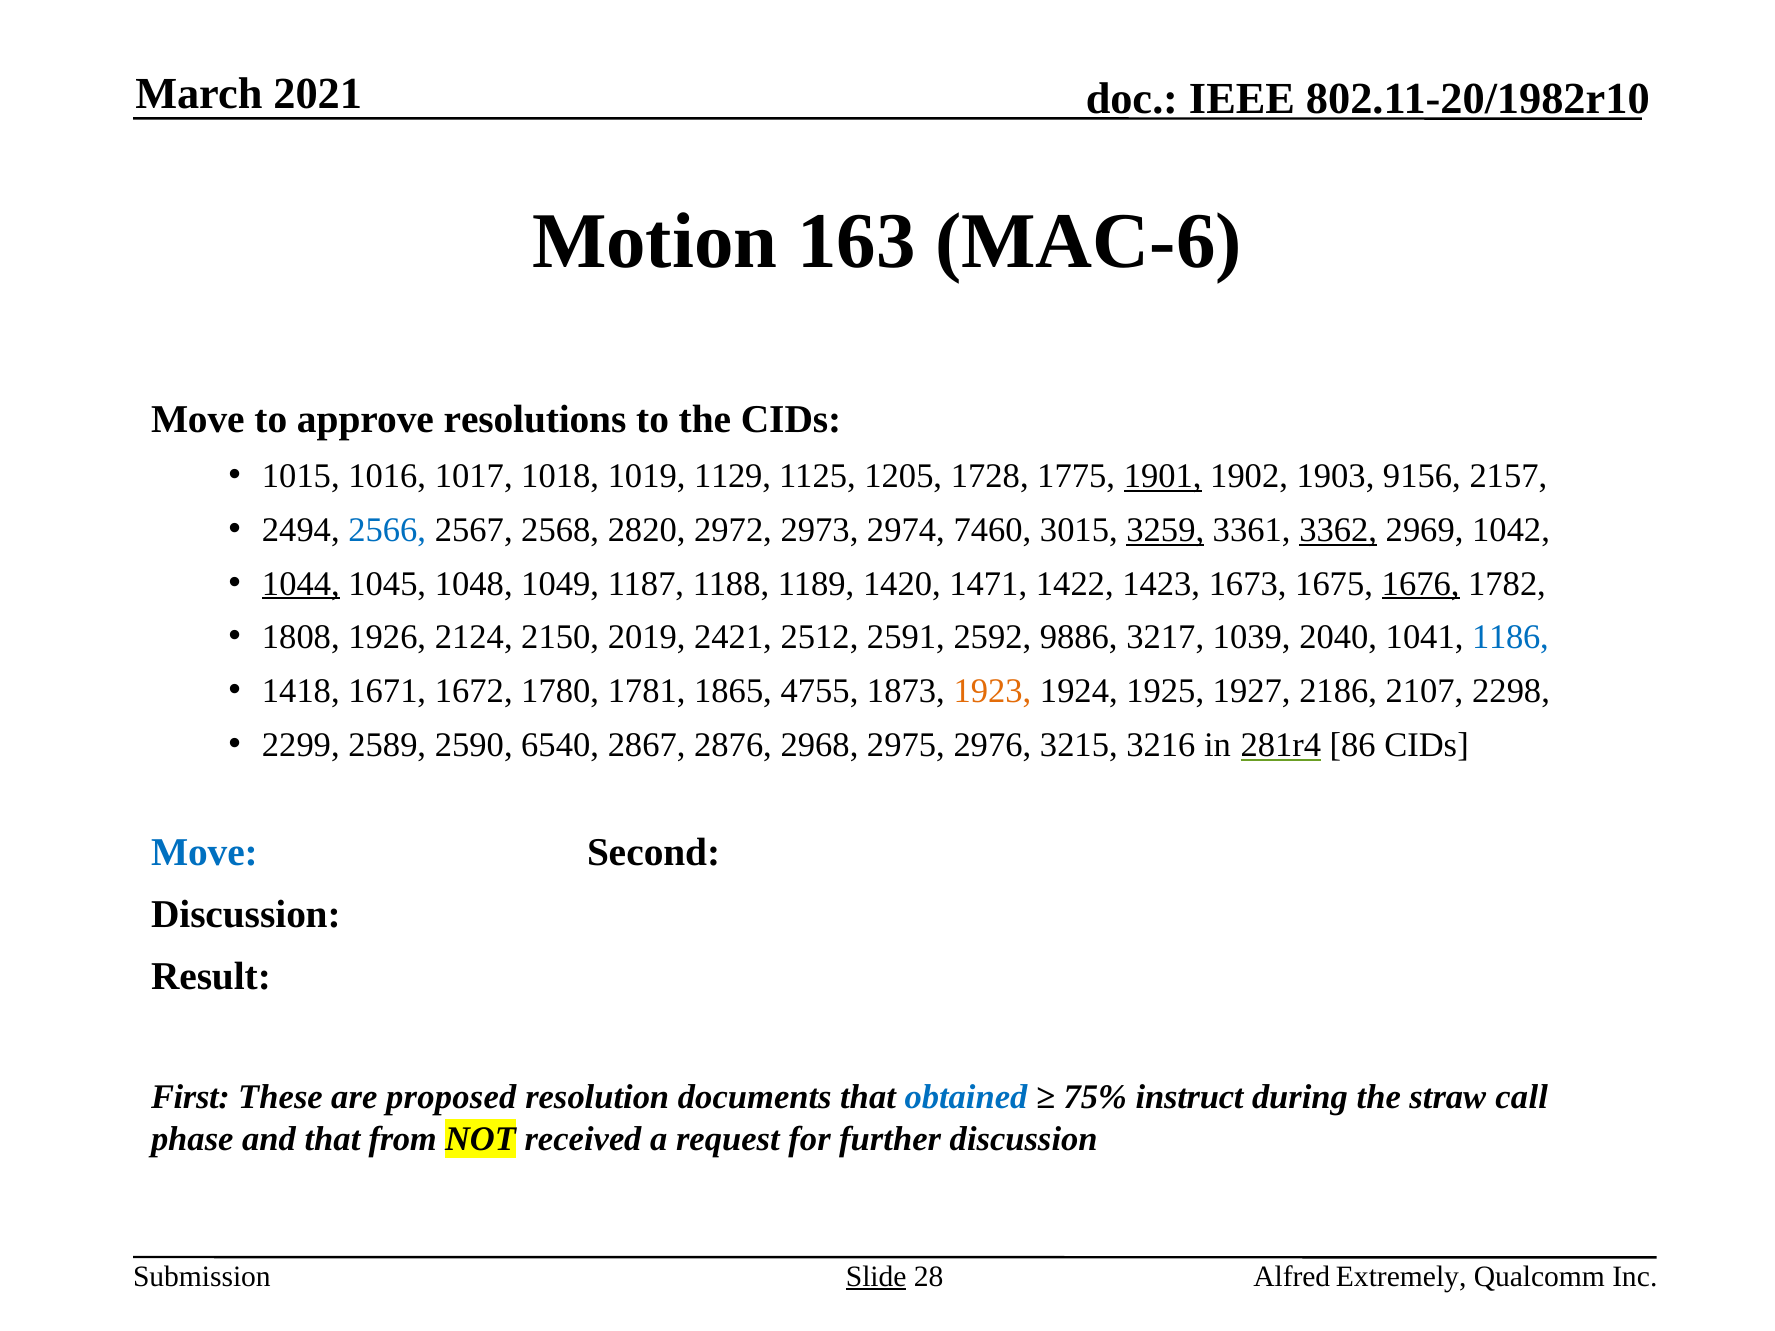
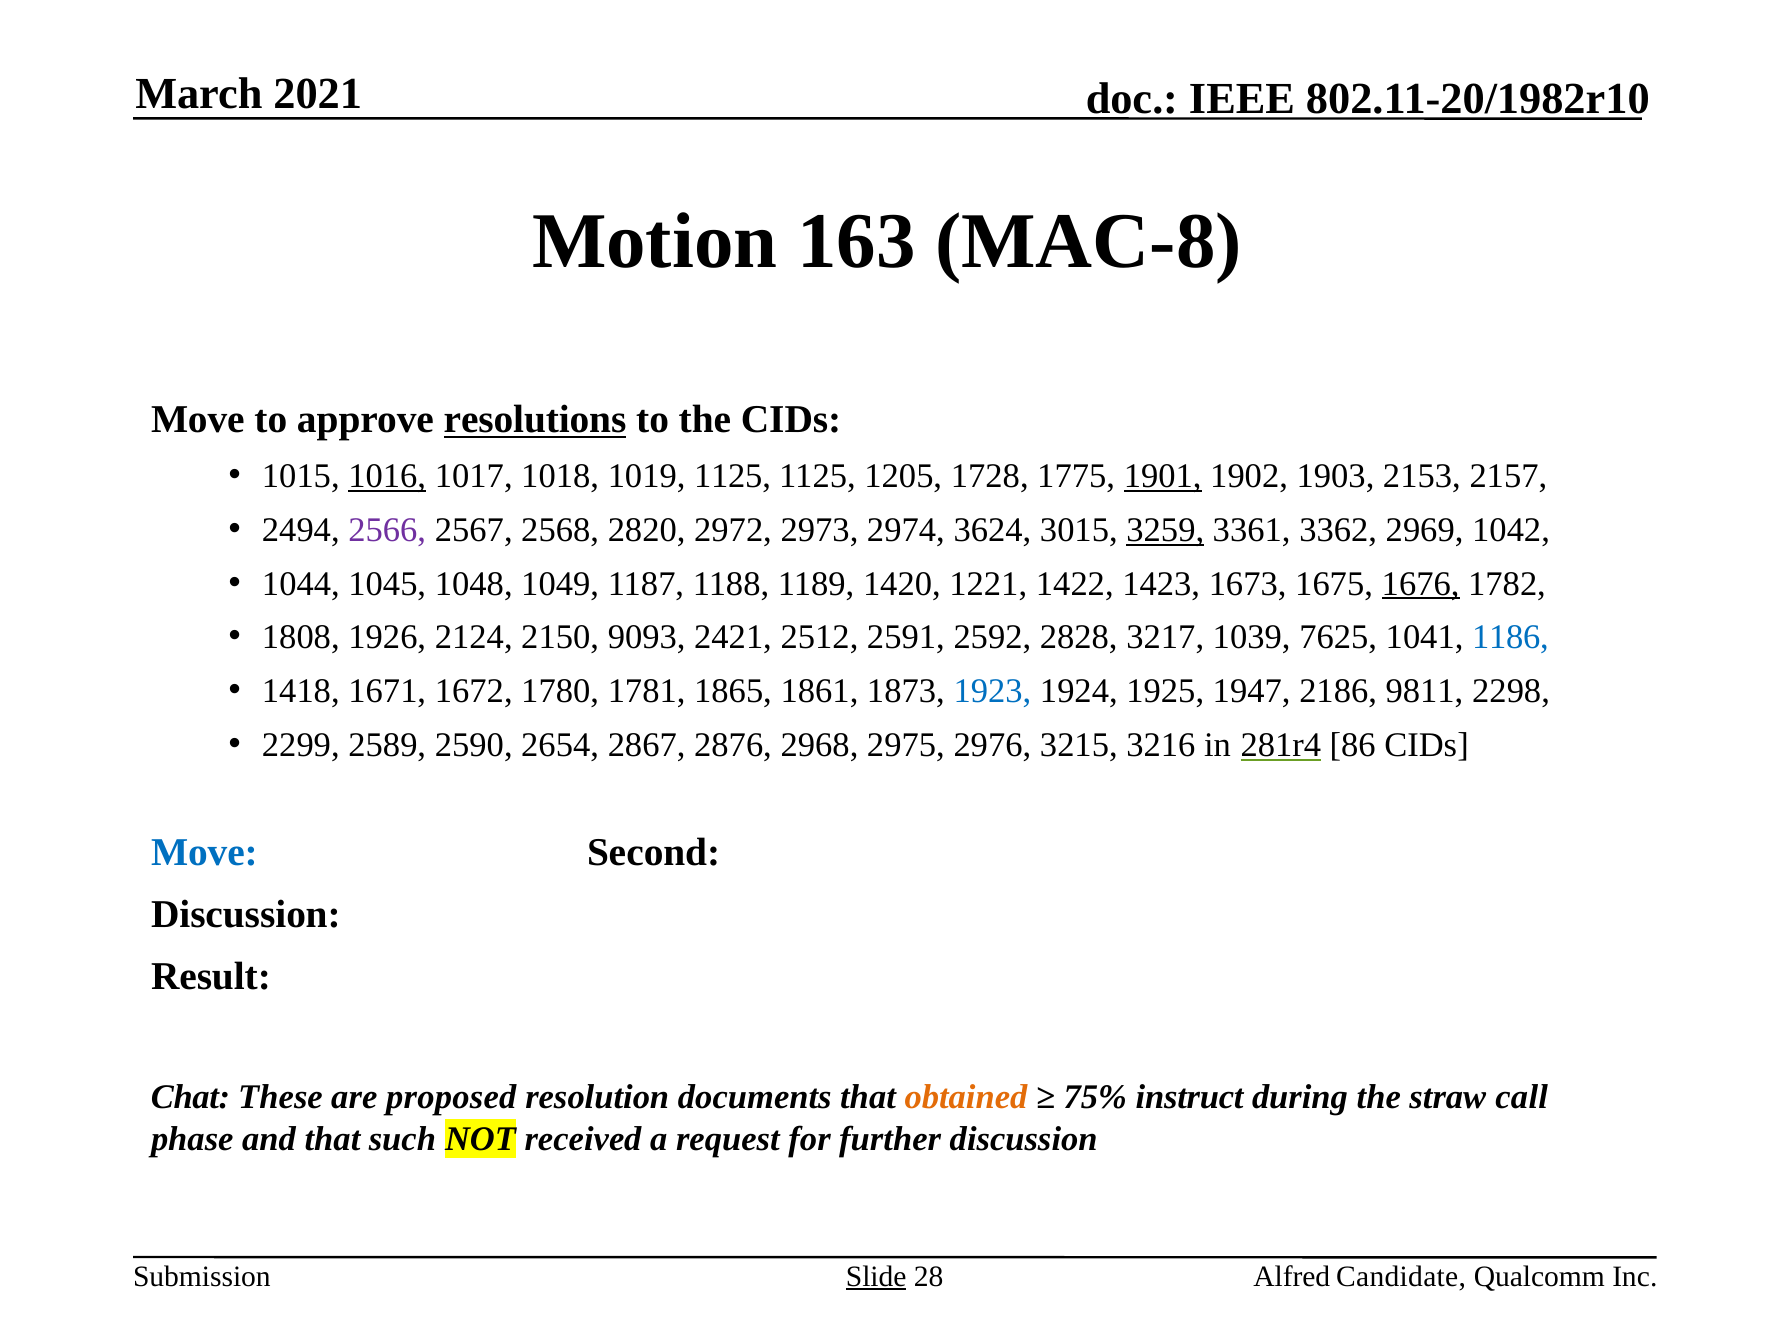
MAC-6: MAC-6 -> MAC-8
resolutions underline: none -> present
1016 underline: none -> present
1019 1129: 1129 -> 1125
9156: 9156 -> 2153
2566 colour: blue -> purple
7460: 7460 -> 3624
3362 underline: present -> none
1044 underline: present -> none
1471: 1471 -> 1221
2019: 2019 -> 9093
9886: 9886 -> 2828
2040: 2040 -> 7625
4755: 4755 -> 1861
1923 colour: orange -> blue
1927: 1927 -> 1947
2107: 2107 -> 9811
6540: 6540 -> 2654
First: First -> Chat
obtained colour: blue -> orange
from: from -> such
Extremely: Extremely -> Candidate
